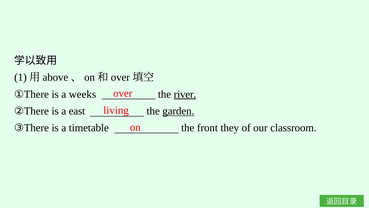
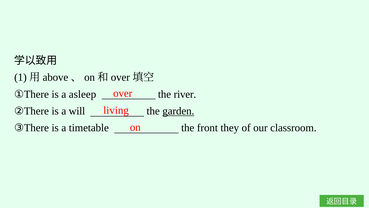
weeks: weeks -> asleep
river underline: present -> none
east: east -> will
